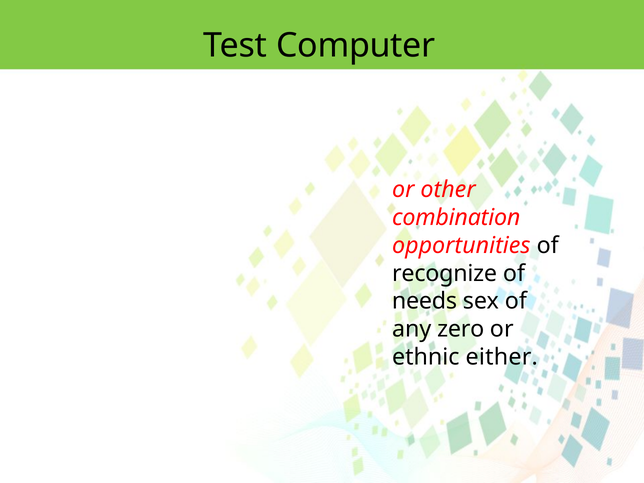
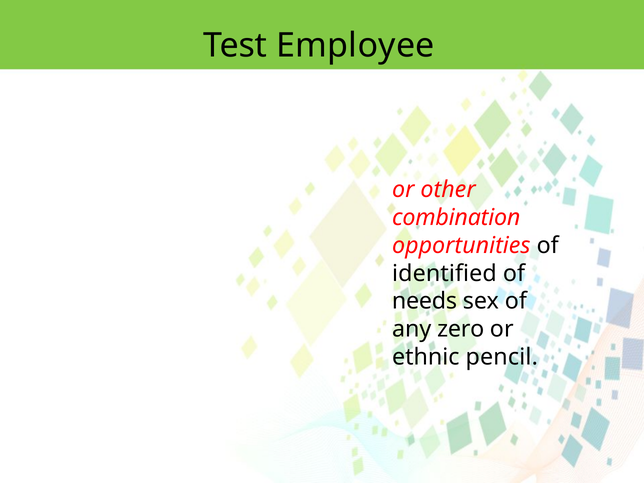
Computer: Computer -> Employee
recognize: recognize -> identiﬁed
either: either -> pencil
